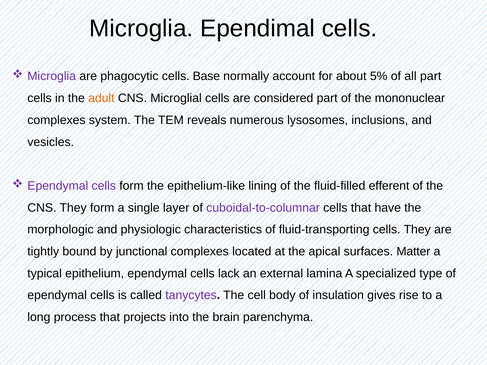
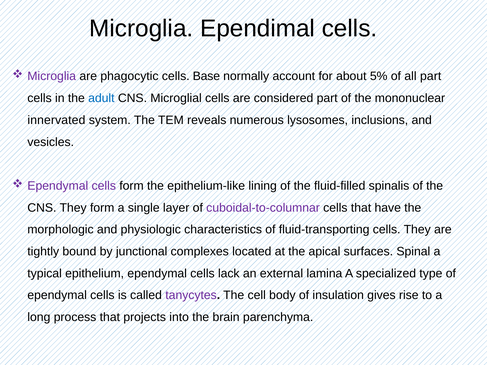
adult colour: orange -> blue
complexes at (56, 120): complexes -> innervated
efferent: efferent -> spinalis
Matter: Matter -> Spinal
